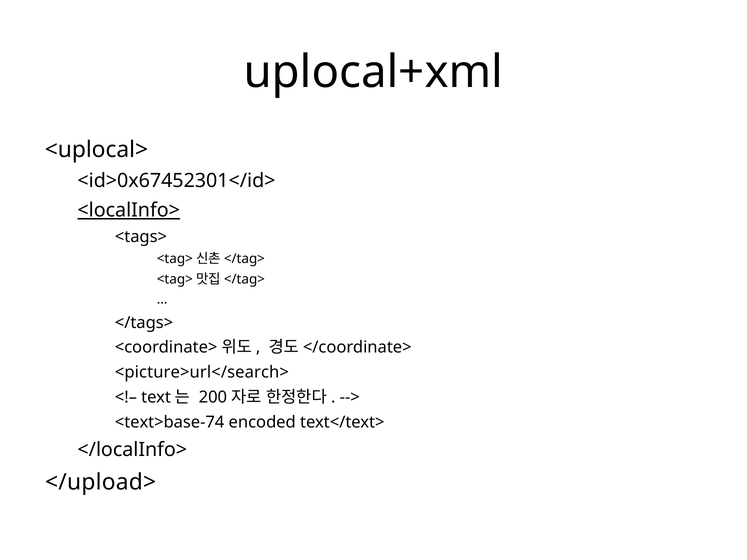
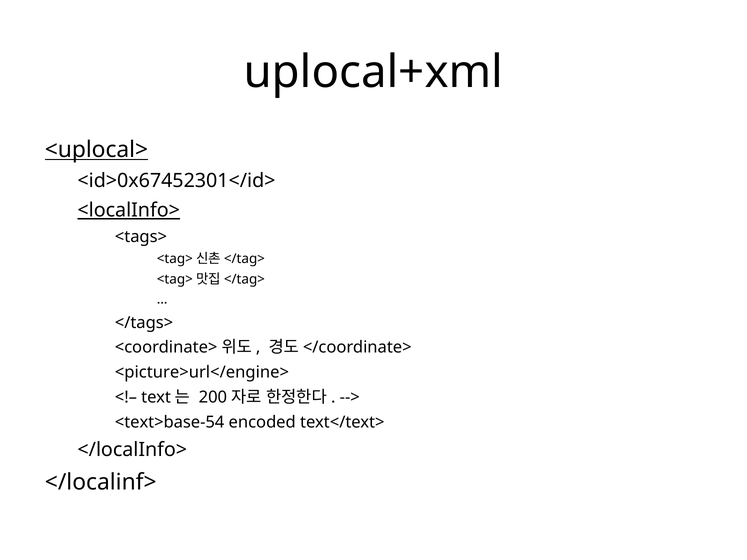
<uplocal> underline: none -> present
<picture>url</search>: <picture>url</search> -> <picture>url</engine>
<text>base-74: <text>base-74 -> <text>base-54
</upload>: </upload> -> </localinf>
